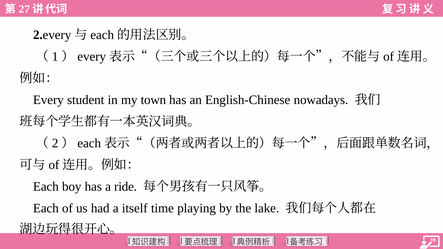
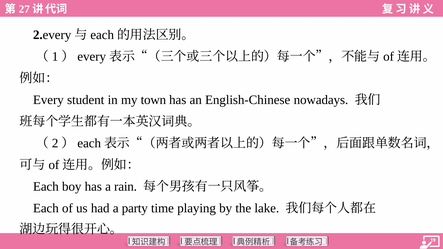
ride: ride -> rain
itself: itself -> party
